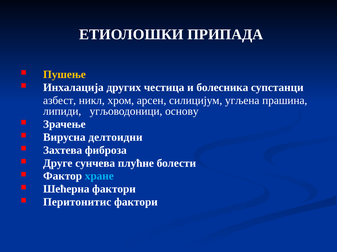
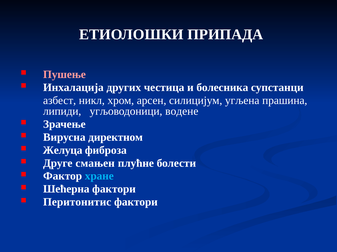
Пушење colour: yellow -> pink
основу: основу -> водене
делтоидни: делтоидни -> директном
Захтева: Захтева -> Желуца
сунчева: сунчева -> смањен
